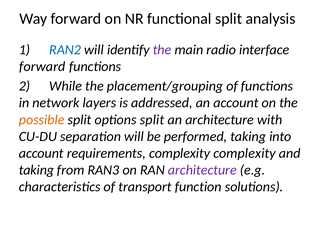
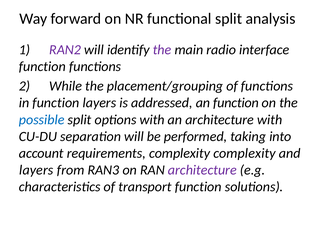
RAN2 colour: blue -> purple
forward at (42, 67): forward -> function
in network: network -> function
an account: account -> function
possible colour: orange -> blue
options split: split -> with
taking at (36, 170): taking -> layers
